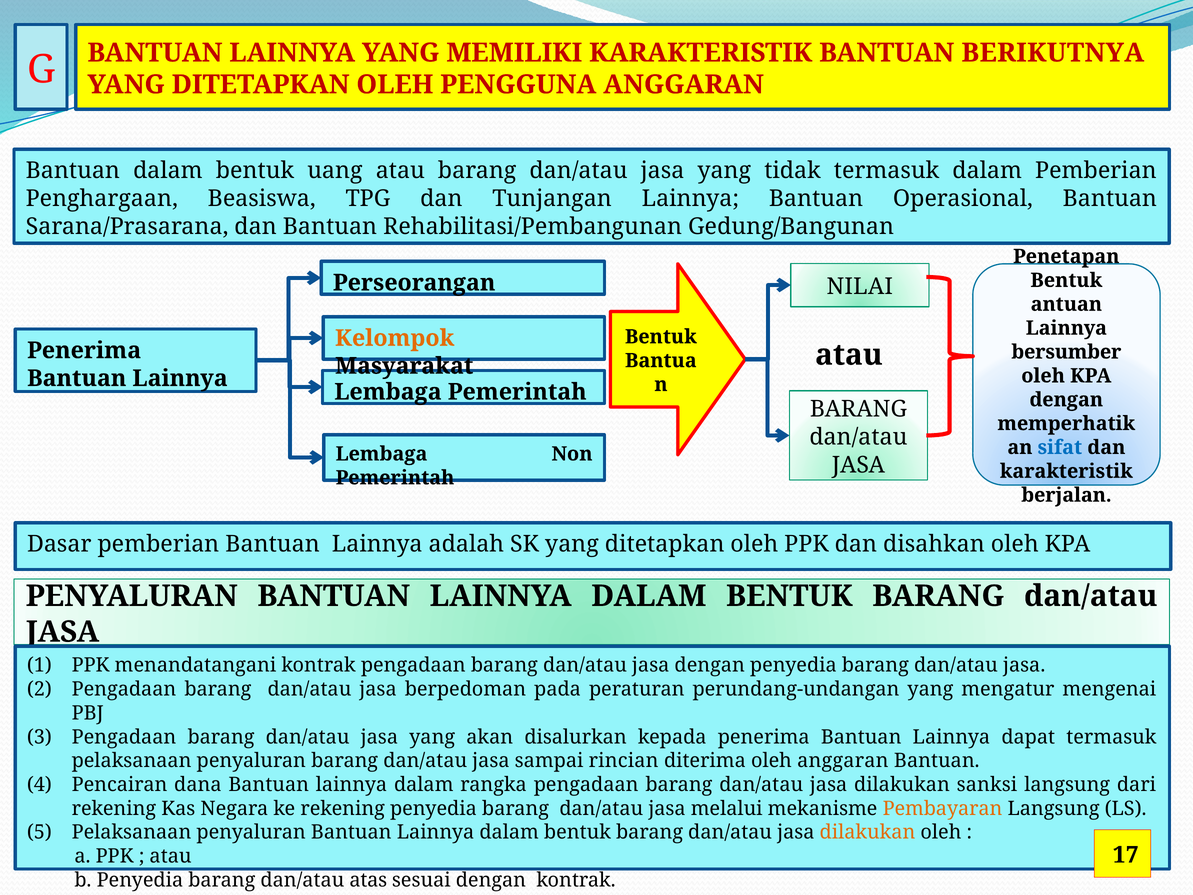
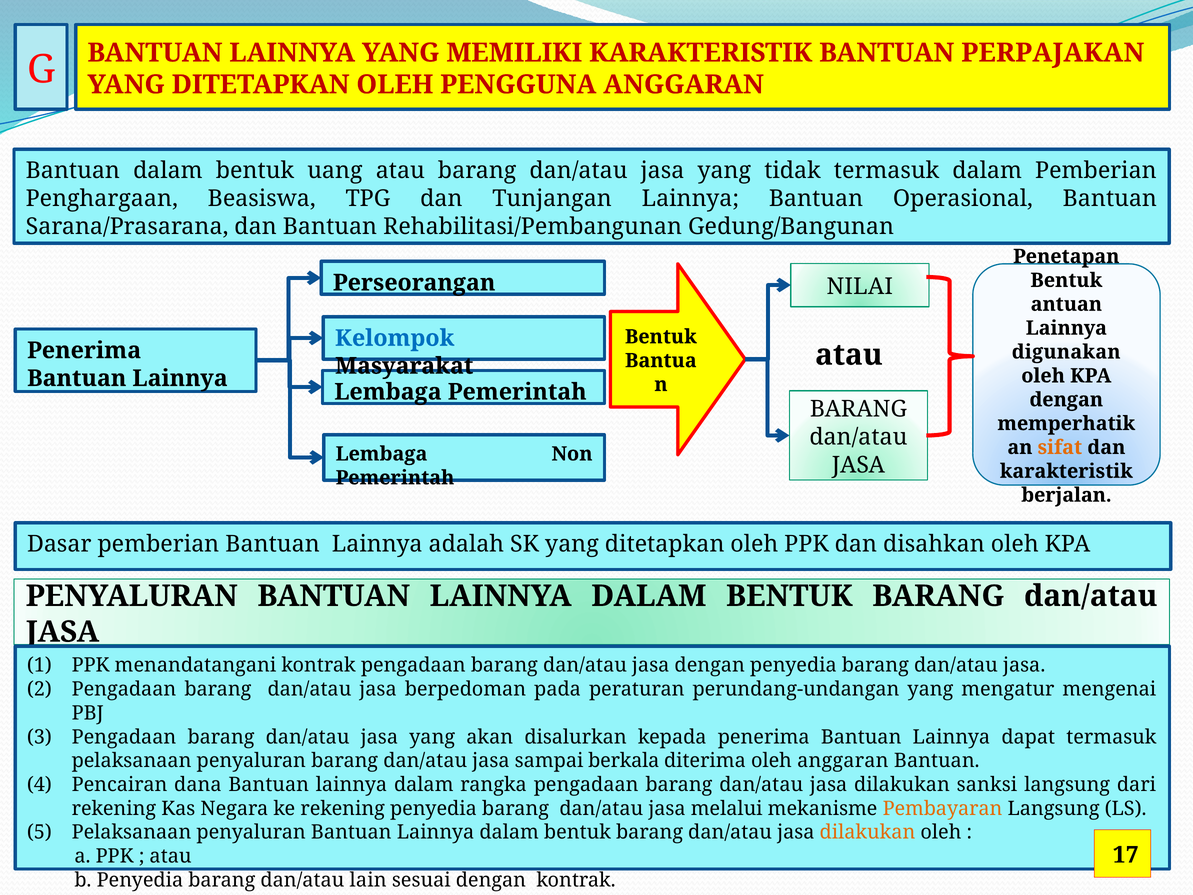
BERIKUTNYA: BERIKUTNYA -> PERPAJAKAN
Kelompok colour: orange -> blue
bersumber: bersumber -> digunakan
sifat colour: blue -> orange
rincian: rincian -> berkala
atas: atas -> lain
